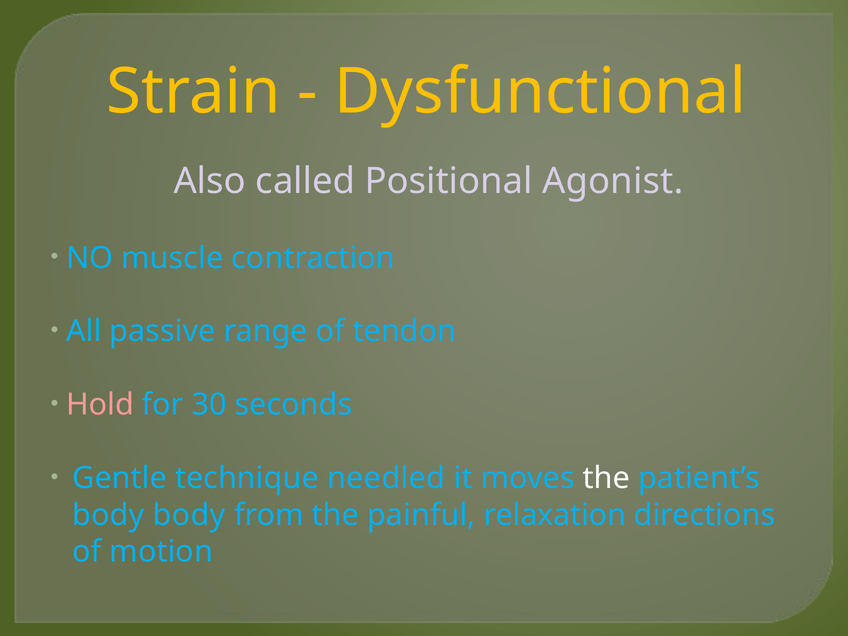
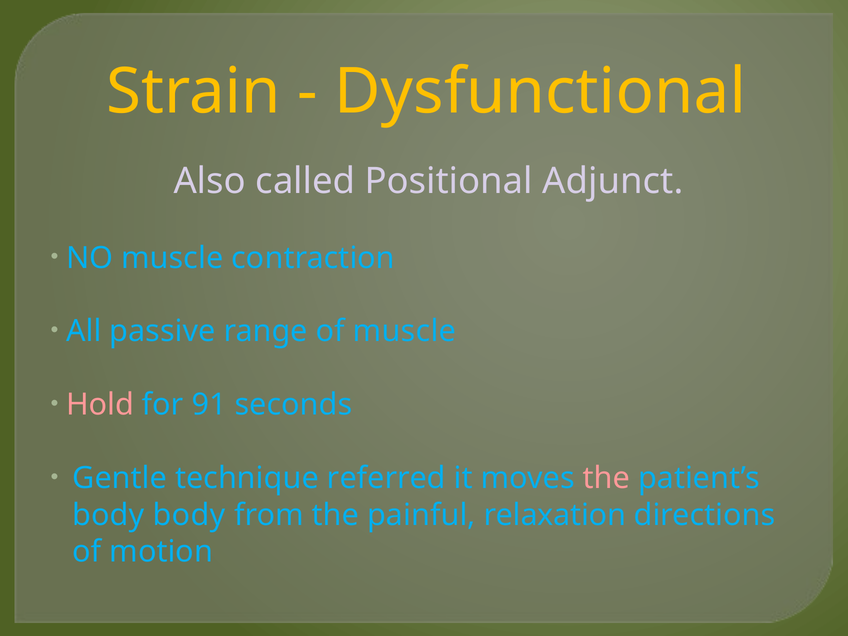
Agonist: Agonist -> Adjunct
of tendon: tendon -> muscle
30: 30 -> 91
needled: needled -> referred
the at (606, 478) colour: white -> pink
